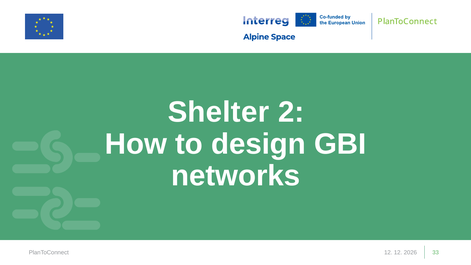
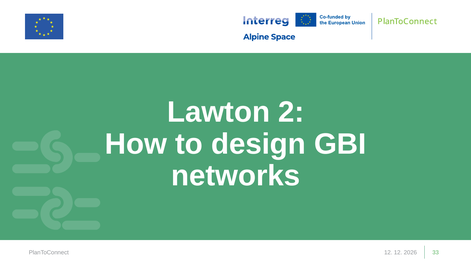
Shelter: Shelter -> Lawton
